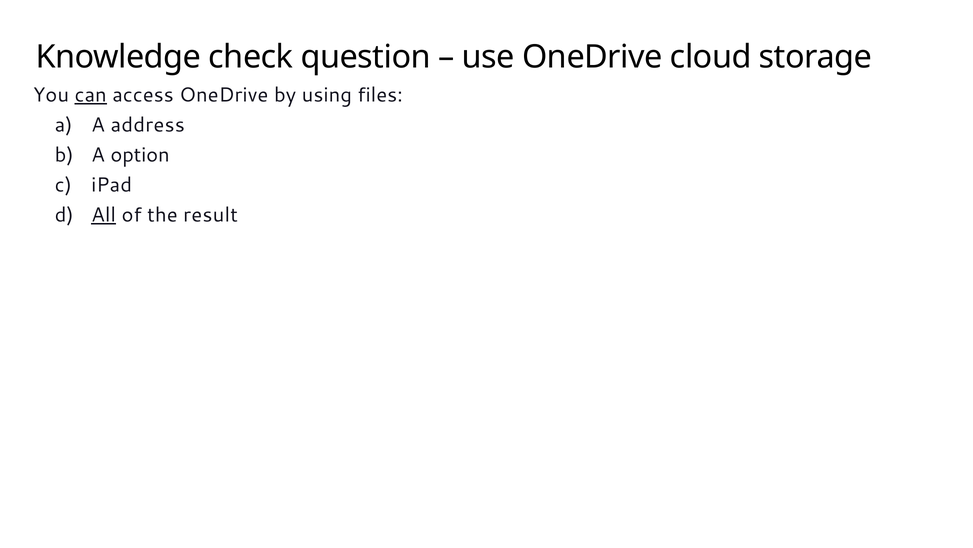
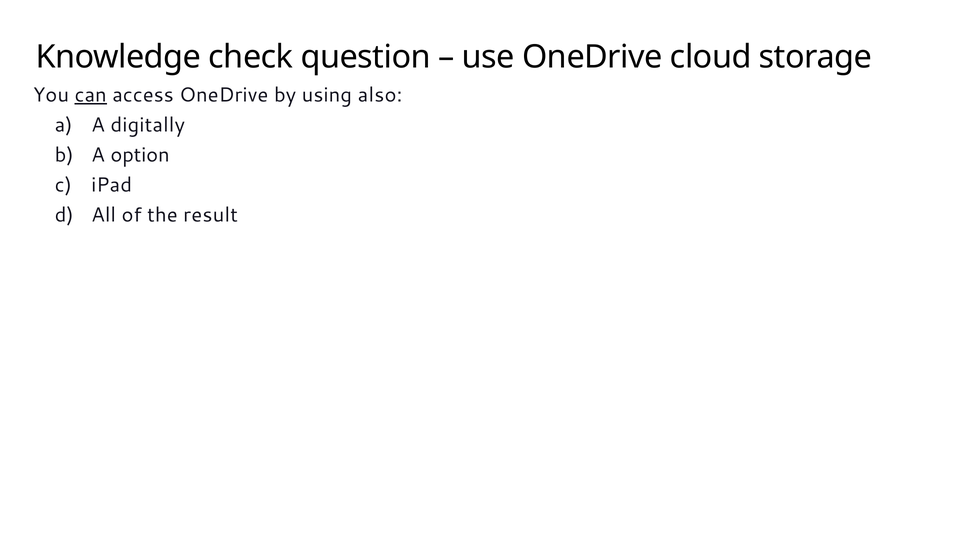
files: files -> also
address: address -> digitally
All underline: present -> none
